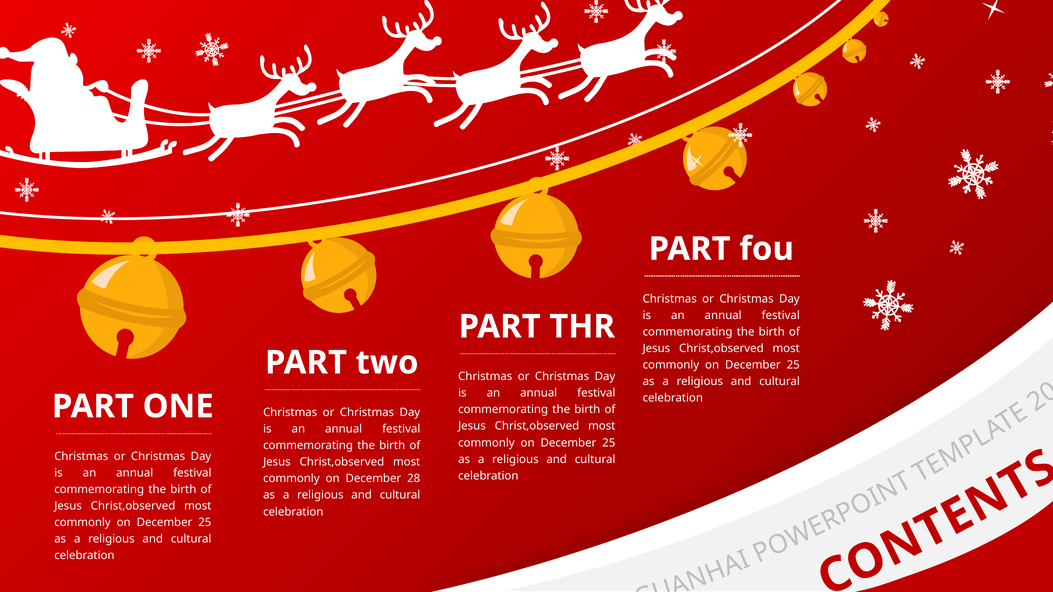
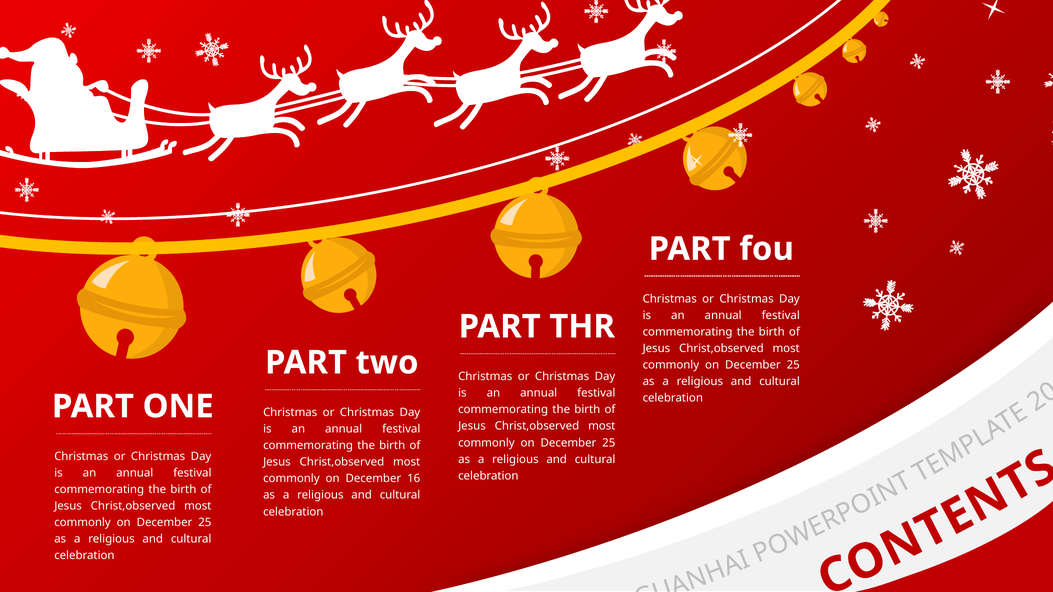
28: 28 -> 16
